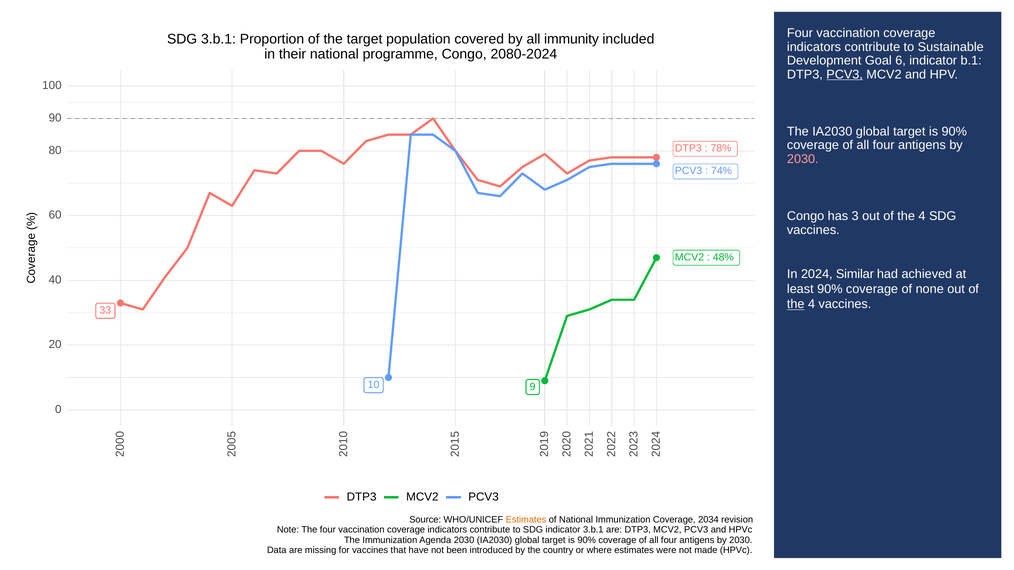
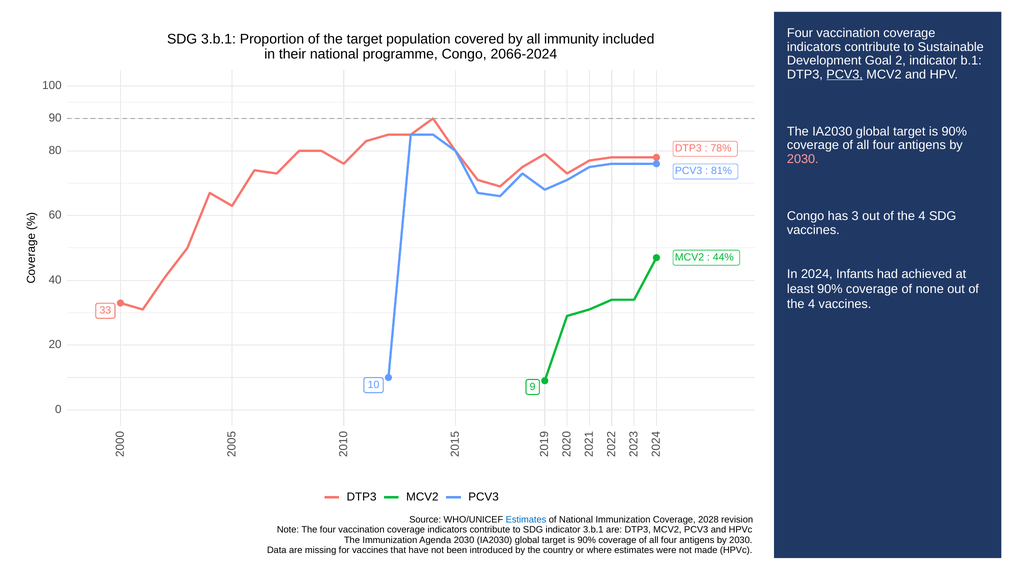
2080-2024: 2080-2024 -> 2066-2024
Goal 6: 6 -> 2
74%: 74% -> 81%
48%: 48% -> 44%
Similar: Similar -> Infants
the at (796, 305) underline: present -> none
Estimates at (526, 520) colour: orange -> blue
2034: 2034 -> 2028
